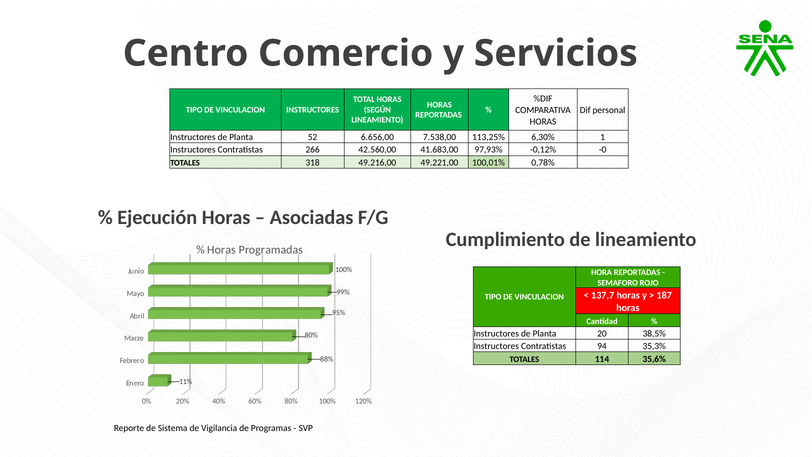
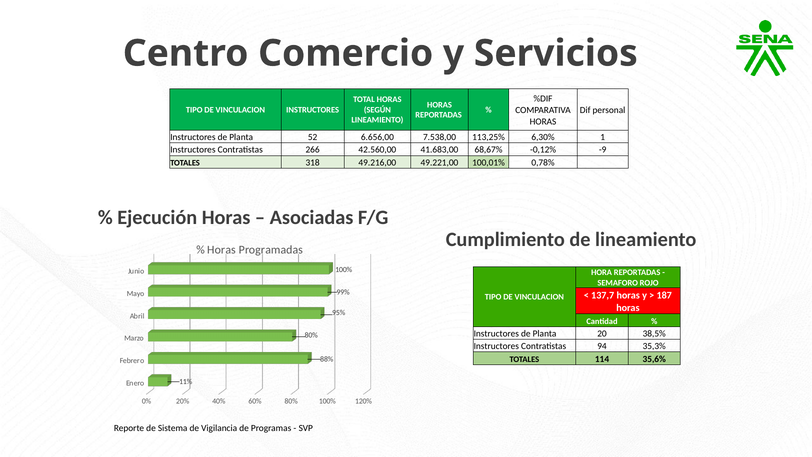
97,93%: 97,93% -> 68,67%
-0: -0 -> -9
